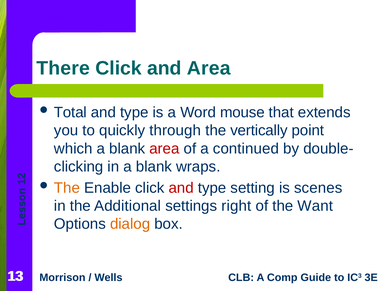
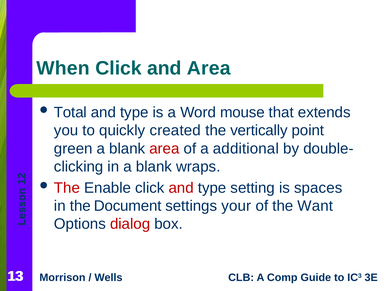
There: There -> When
through: through -> created
which: which -> green
continued: continued -> additional
The at (67, 188) colour: orange -> red
scenes: scenes -> spaces
Additional: Additional -> Document
right: right -> your
dialog colour: orange -> red
